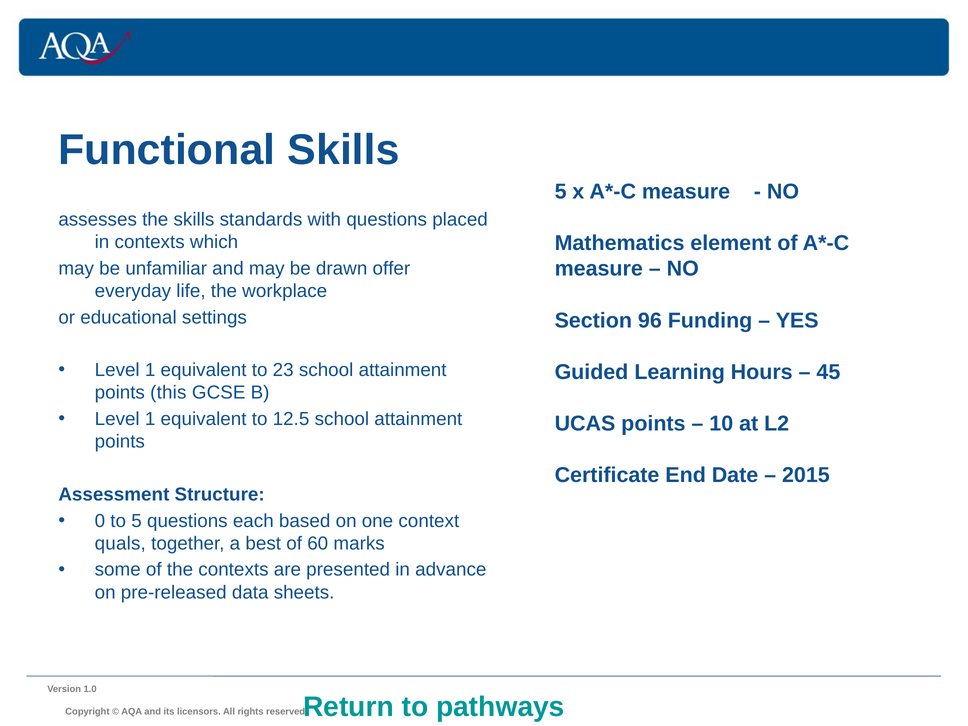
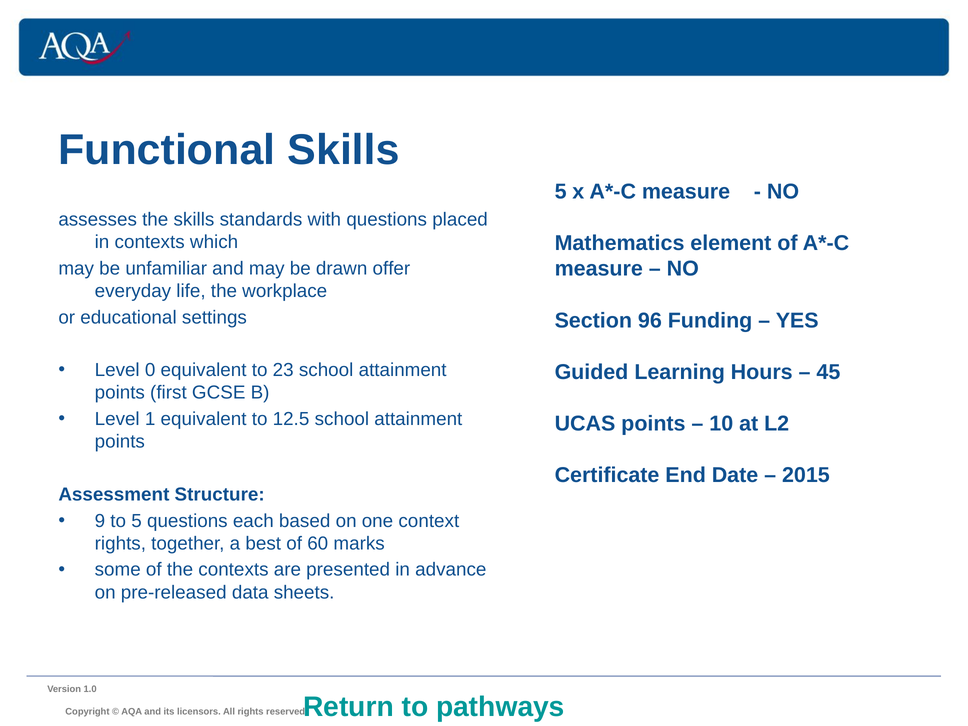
1 at (150, 370): 1 -> 0
this: this -> first
0: 0 -> 9
quals at (120, 543): quals -> rights
